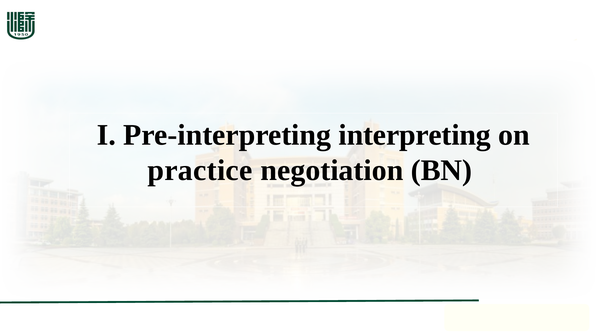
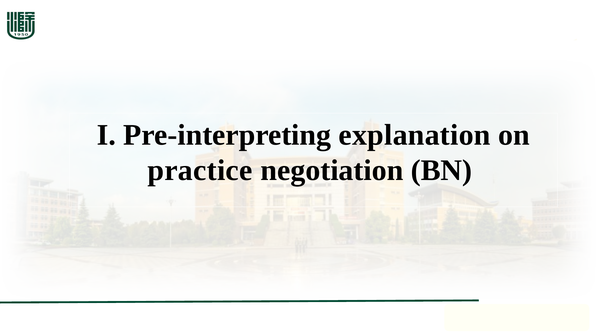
interpreting: interpreting -> explanation
